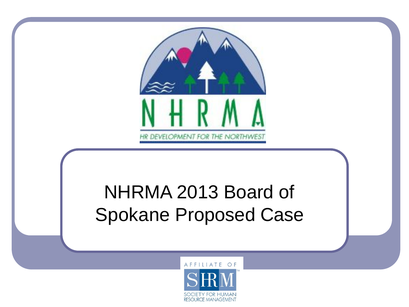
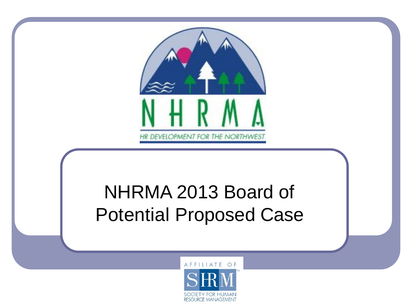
Spokane: Spokane -> Potential
